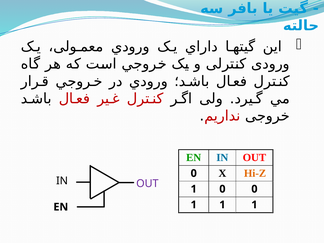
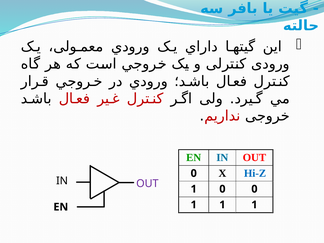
Hi-Z colour: orange -> blue
